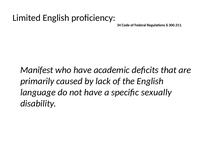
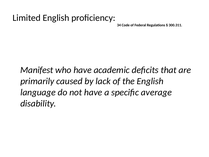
sexually: sexually -> average
